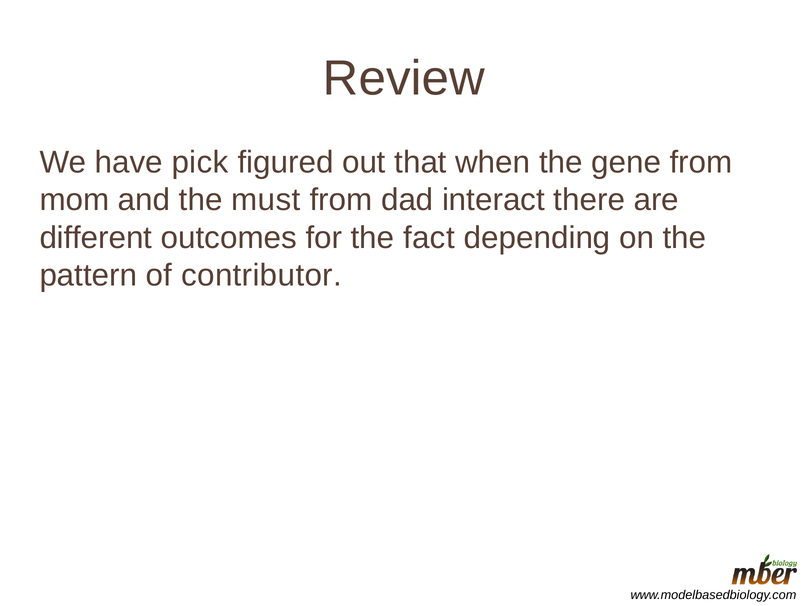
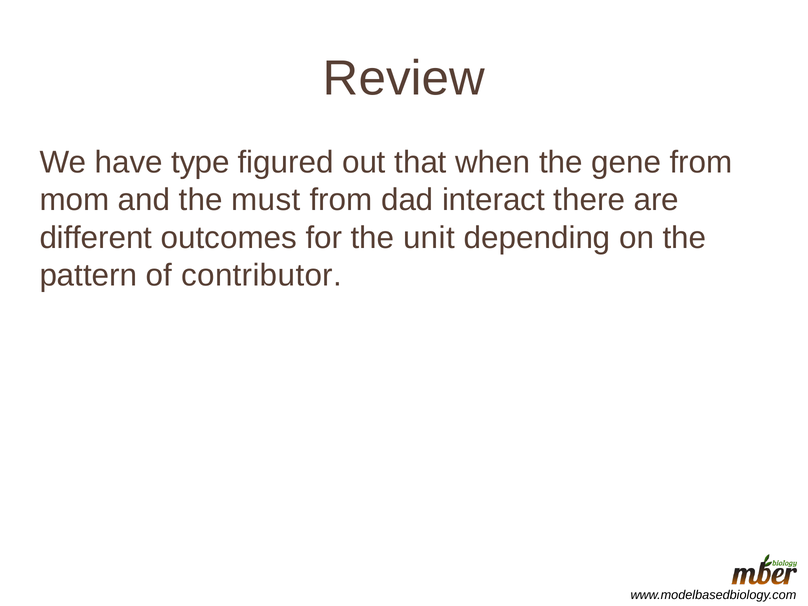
pick: pick -> type
fact: fact -> unit
